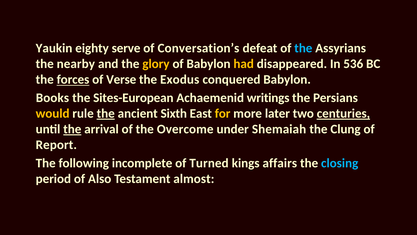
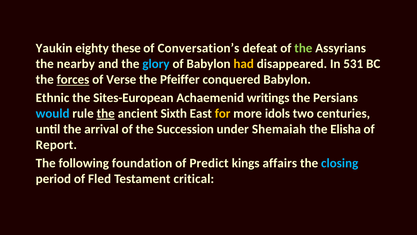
serve: serve -> these
the at (303, 48) colour: light blue -> light green
glory colour: yellow -> light blue
536: 536 -> 531
Exodus: Exodus -> Pfeiffer
Books: Books -> Ethnic
would colour: yellow -> light blue
later: later -> idols
centuries underline: present -> none
the at (72, 129) underline: present -> none
Overcome: Overcome -> Succession
Clung: Clung -> Elisha
incomplete: incomplete -> foundation
Turned: Turned -> Predict
Also: Also -> Fled
almost: almost -> critical
